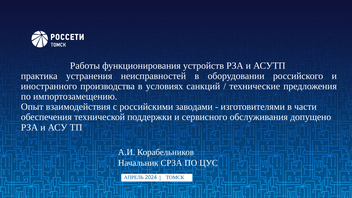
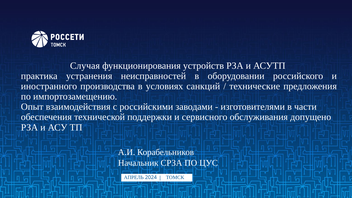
Работы: Работы -> Случая
